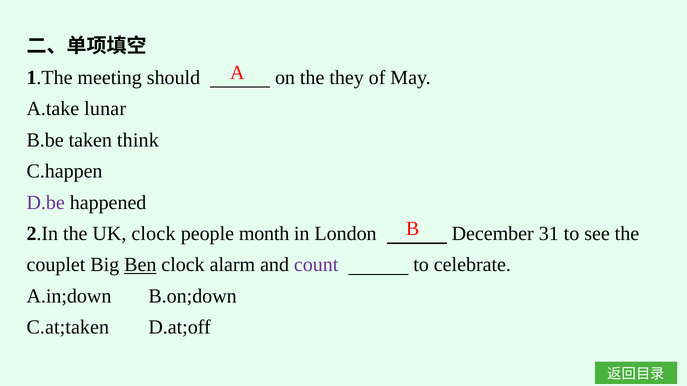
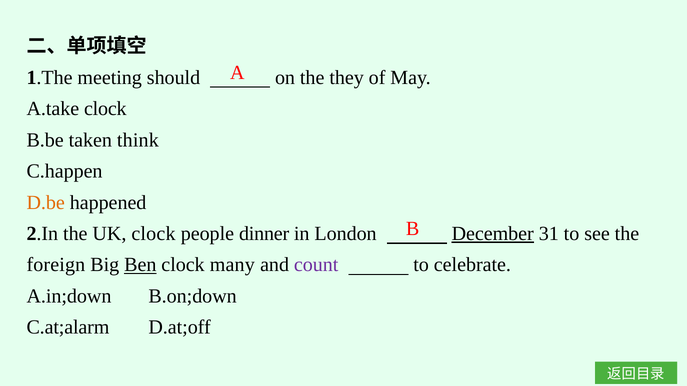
A.take lunar: lunar -> clock
D.be colour: purple -> orange
month: month -> dinner
December underline: none -> present
couplet: couplet -> foreign
alarm: alarm -> many
C.at;taken: C.at;taken -> C.at;alarm
